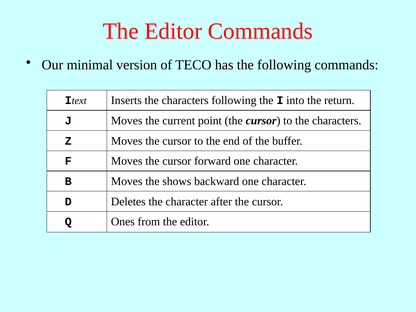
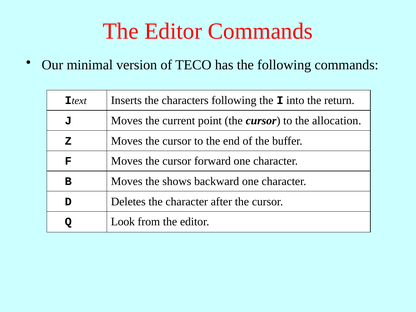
to the characters: characters -> allocation
Ones: Ones -> Look
